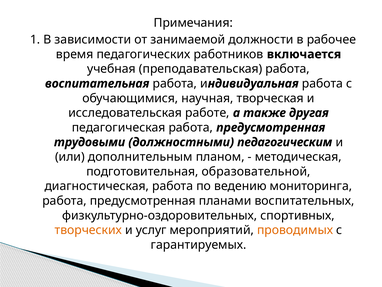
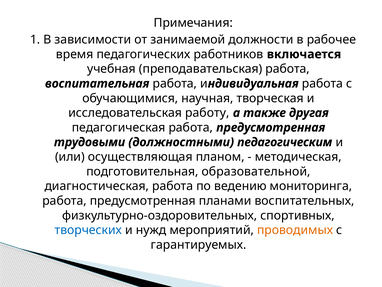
работе: работе -> работу
дополнительным: дополнительным -> осуществляющая
творческих colour: orange -> blue
услуг: услуг -> нужд
